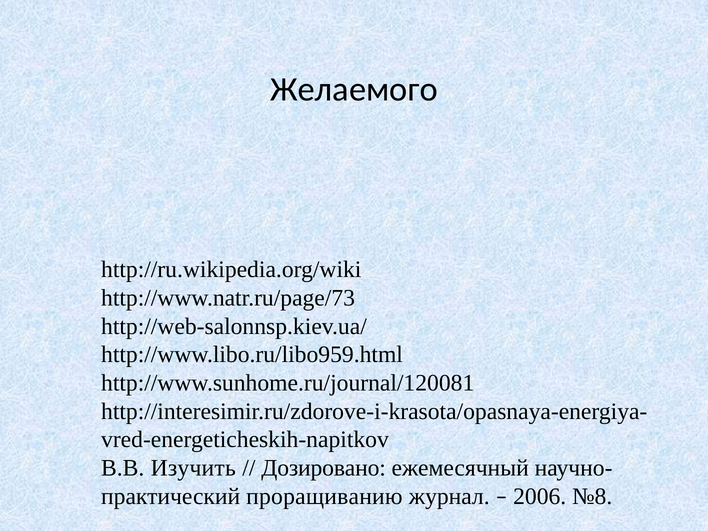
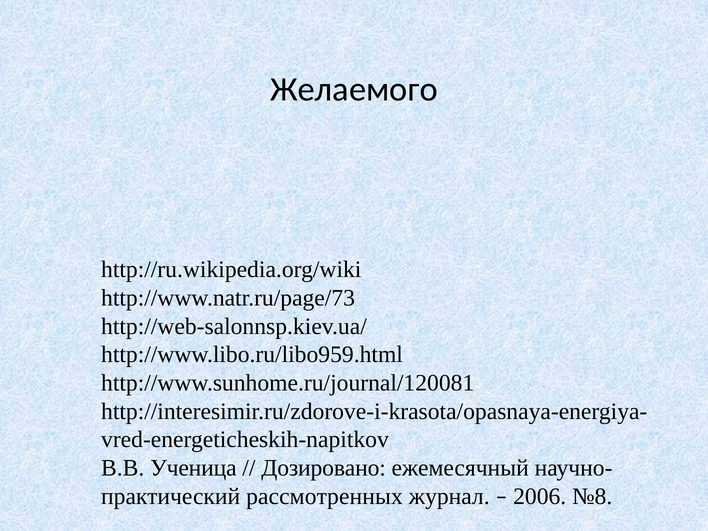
Изучить: Изучить -> Ученица
проращиванию: проращиванию -> рассмотренных
